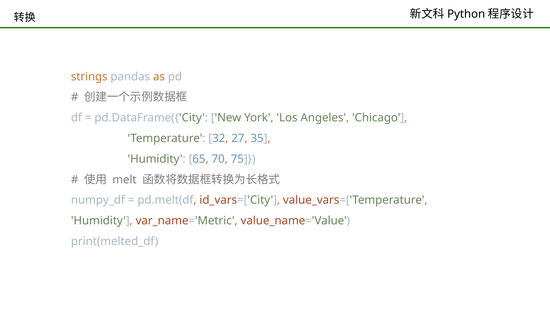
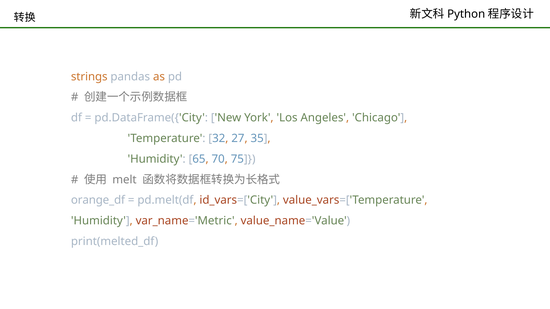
numpy_df: numpy_df -> orange_df
